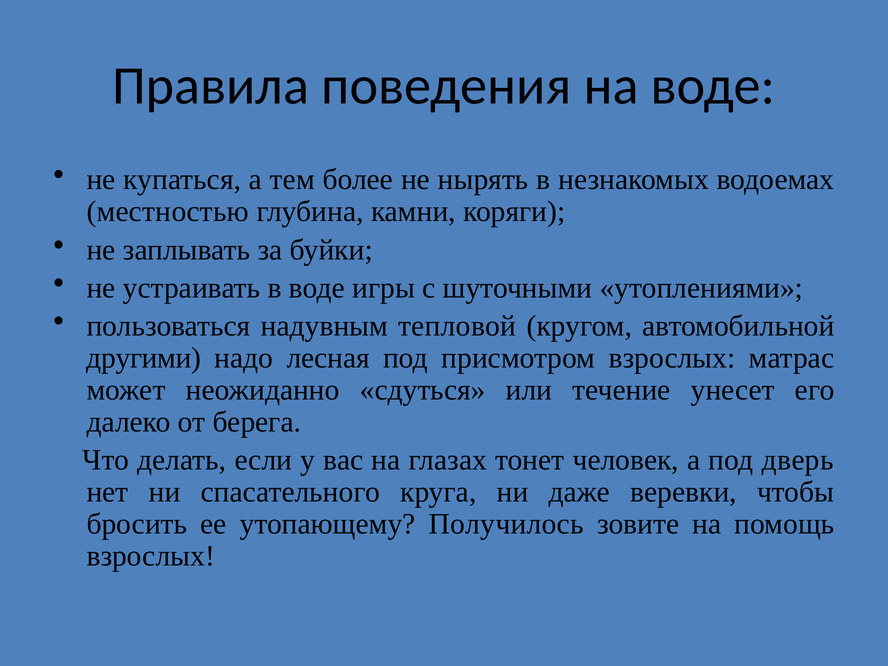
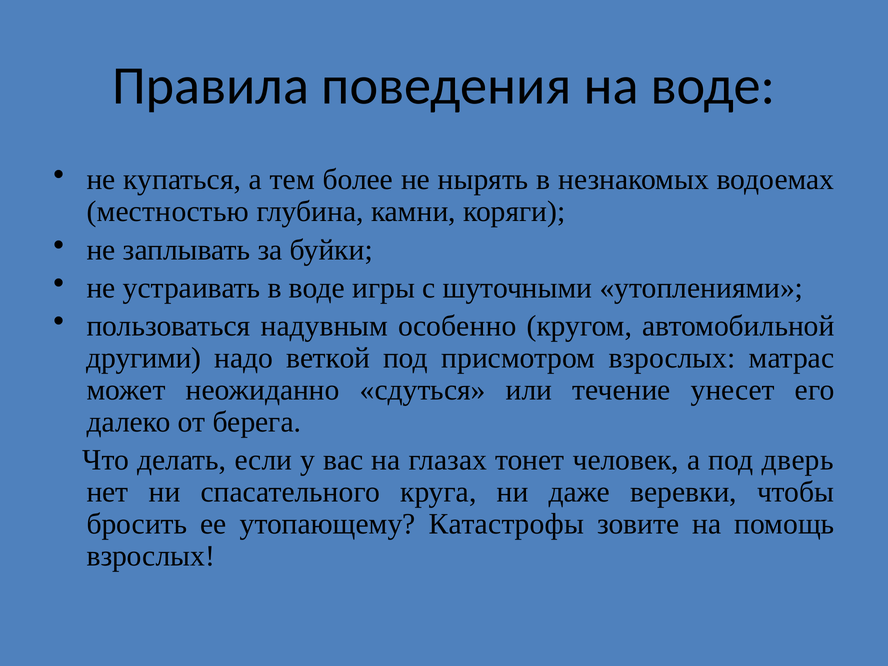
тепловой: тепловой -> особенно
лесная: лесная -> веткой
Получилось: Получилось -> Катастрофы
